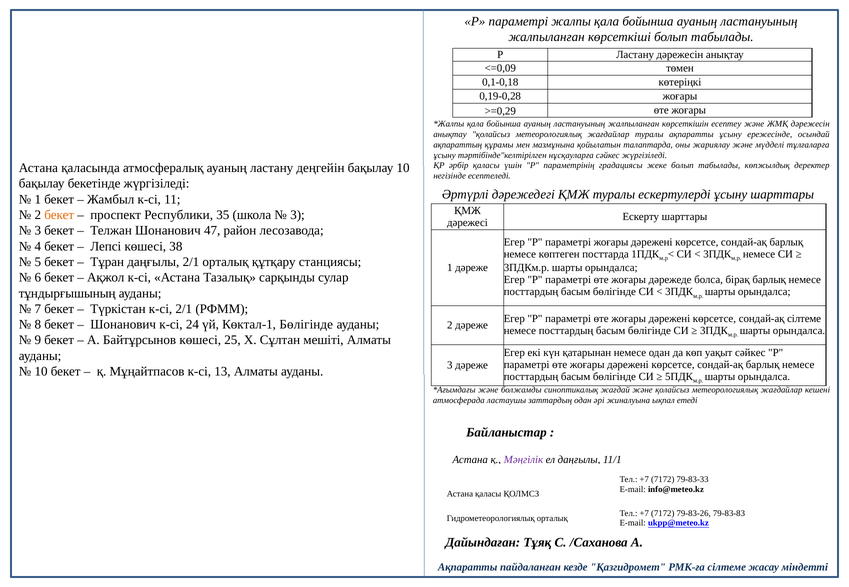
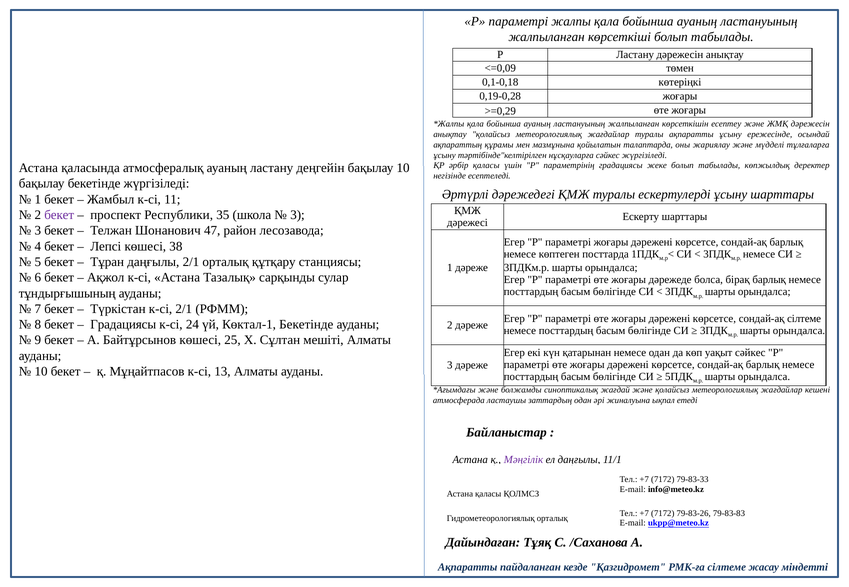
бекет at (59, 215) colour: orange -> purple
Шонанович at (123, 325): Шонанович -> Градациясы
Көктал-1 Бөлігінде: Бөлігінде -> Бекетінде
